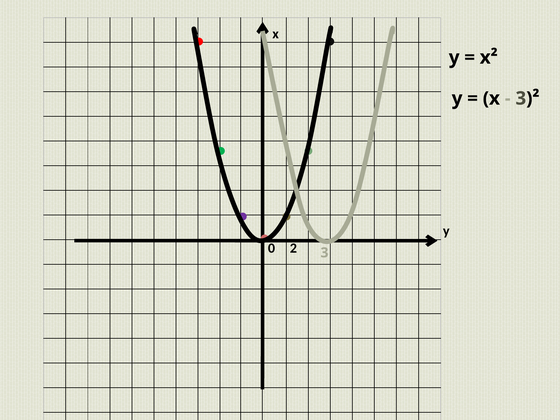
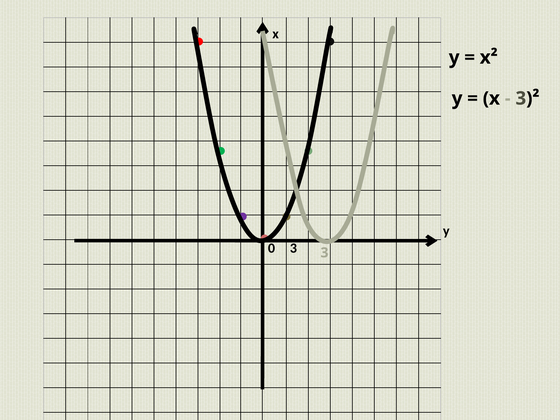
0 2: 2 -> 3
